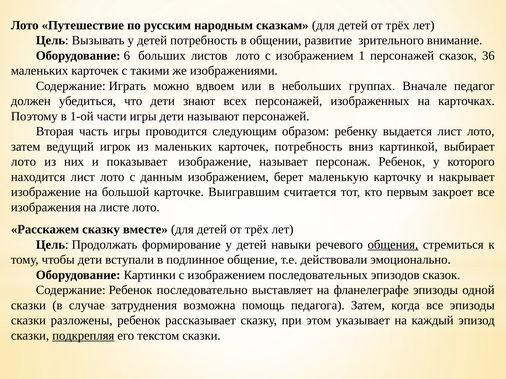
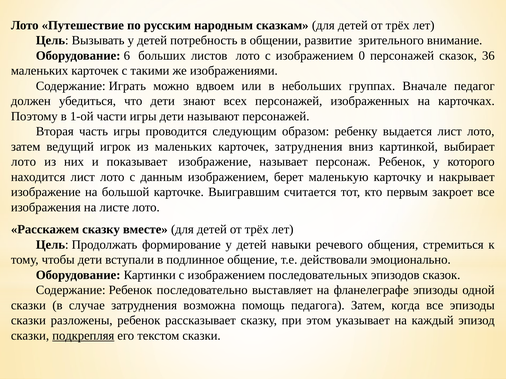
1: 1 -> 0
карточек потребность: потребность -> затруднения
общения underline: present -> none
